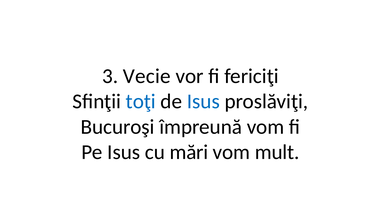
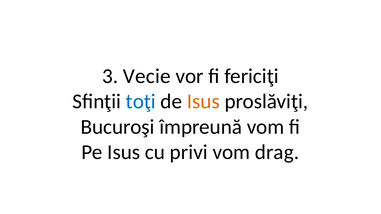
Isus at (203, 102) colour: blue -> orange
mări: mări -> privi
mult: mult -> drag
